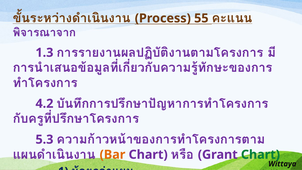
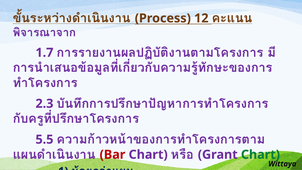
55: 55 -> 12
1.3: 1.3 -> 1.7
4.2: 4.2 -> 2.3
5.3: 5.3 -> 5.5
Bar colour: orange -> red
